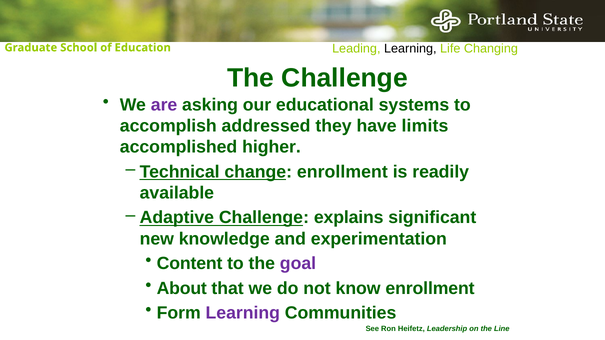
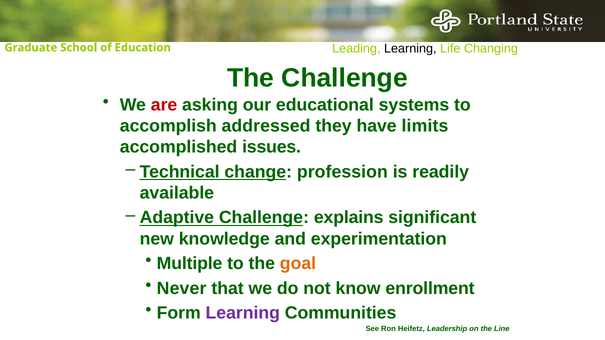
are colour: purple -> red
higher: higher -> issues
change enrollment: enrollment -> profession
Content: Content -> Multiple
goal colour: purple -> orange
About: About -> Never
